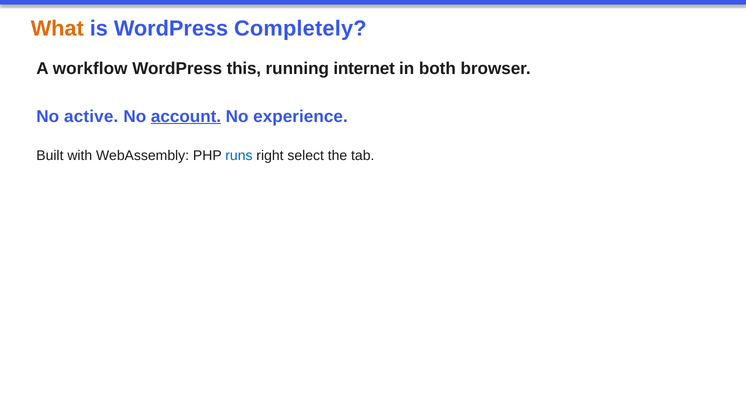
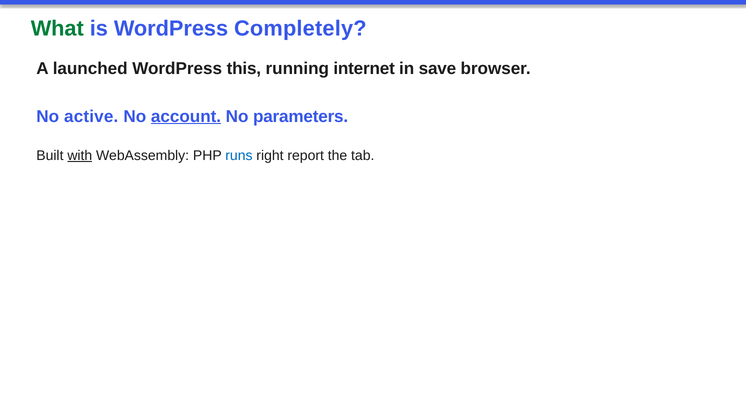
What colour: orange -> green
workflow: workflow -> launched
both: both -> save
experience: experience -> parameters
with underline: none -> present
select: select -> report
